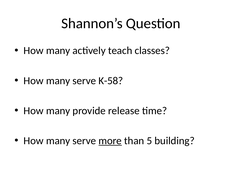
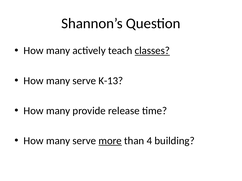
classes underline: none -> present
K-58: K-58 -> K-13
5: 5 -> 4
